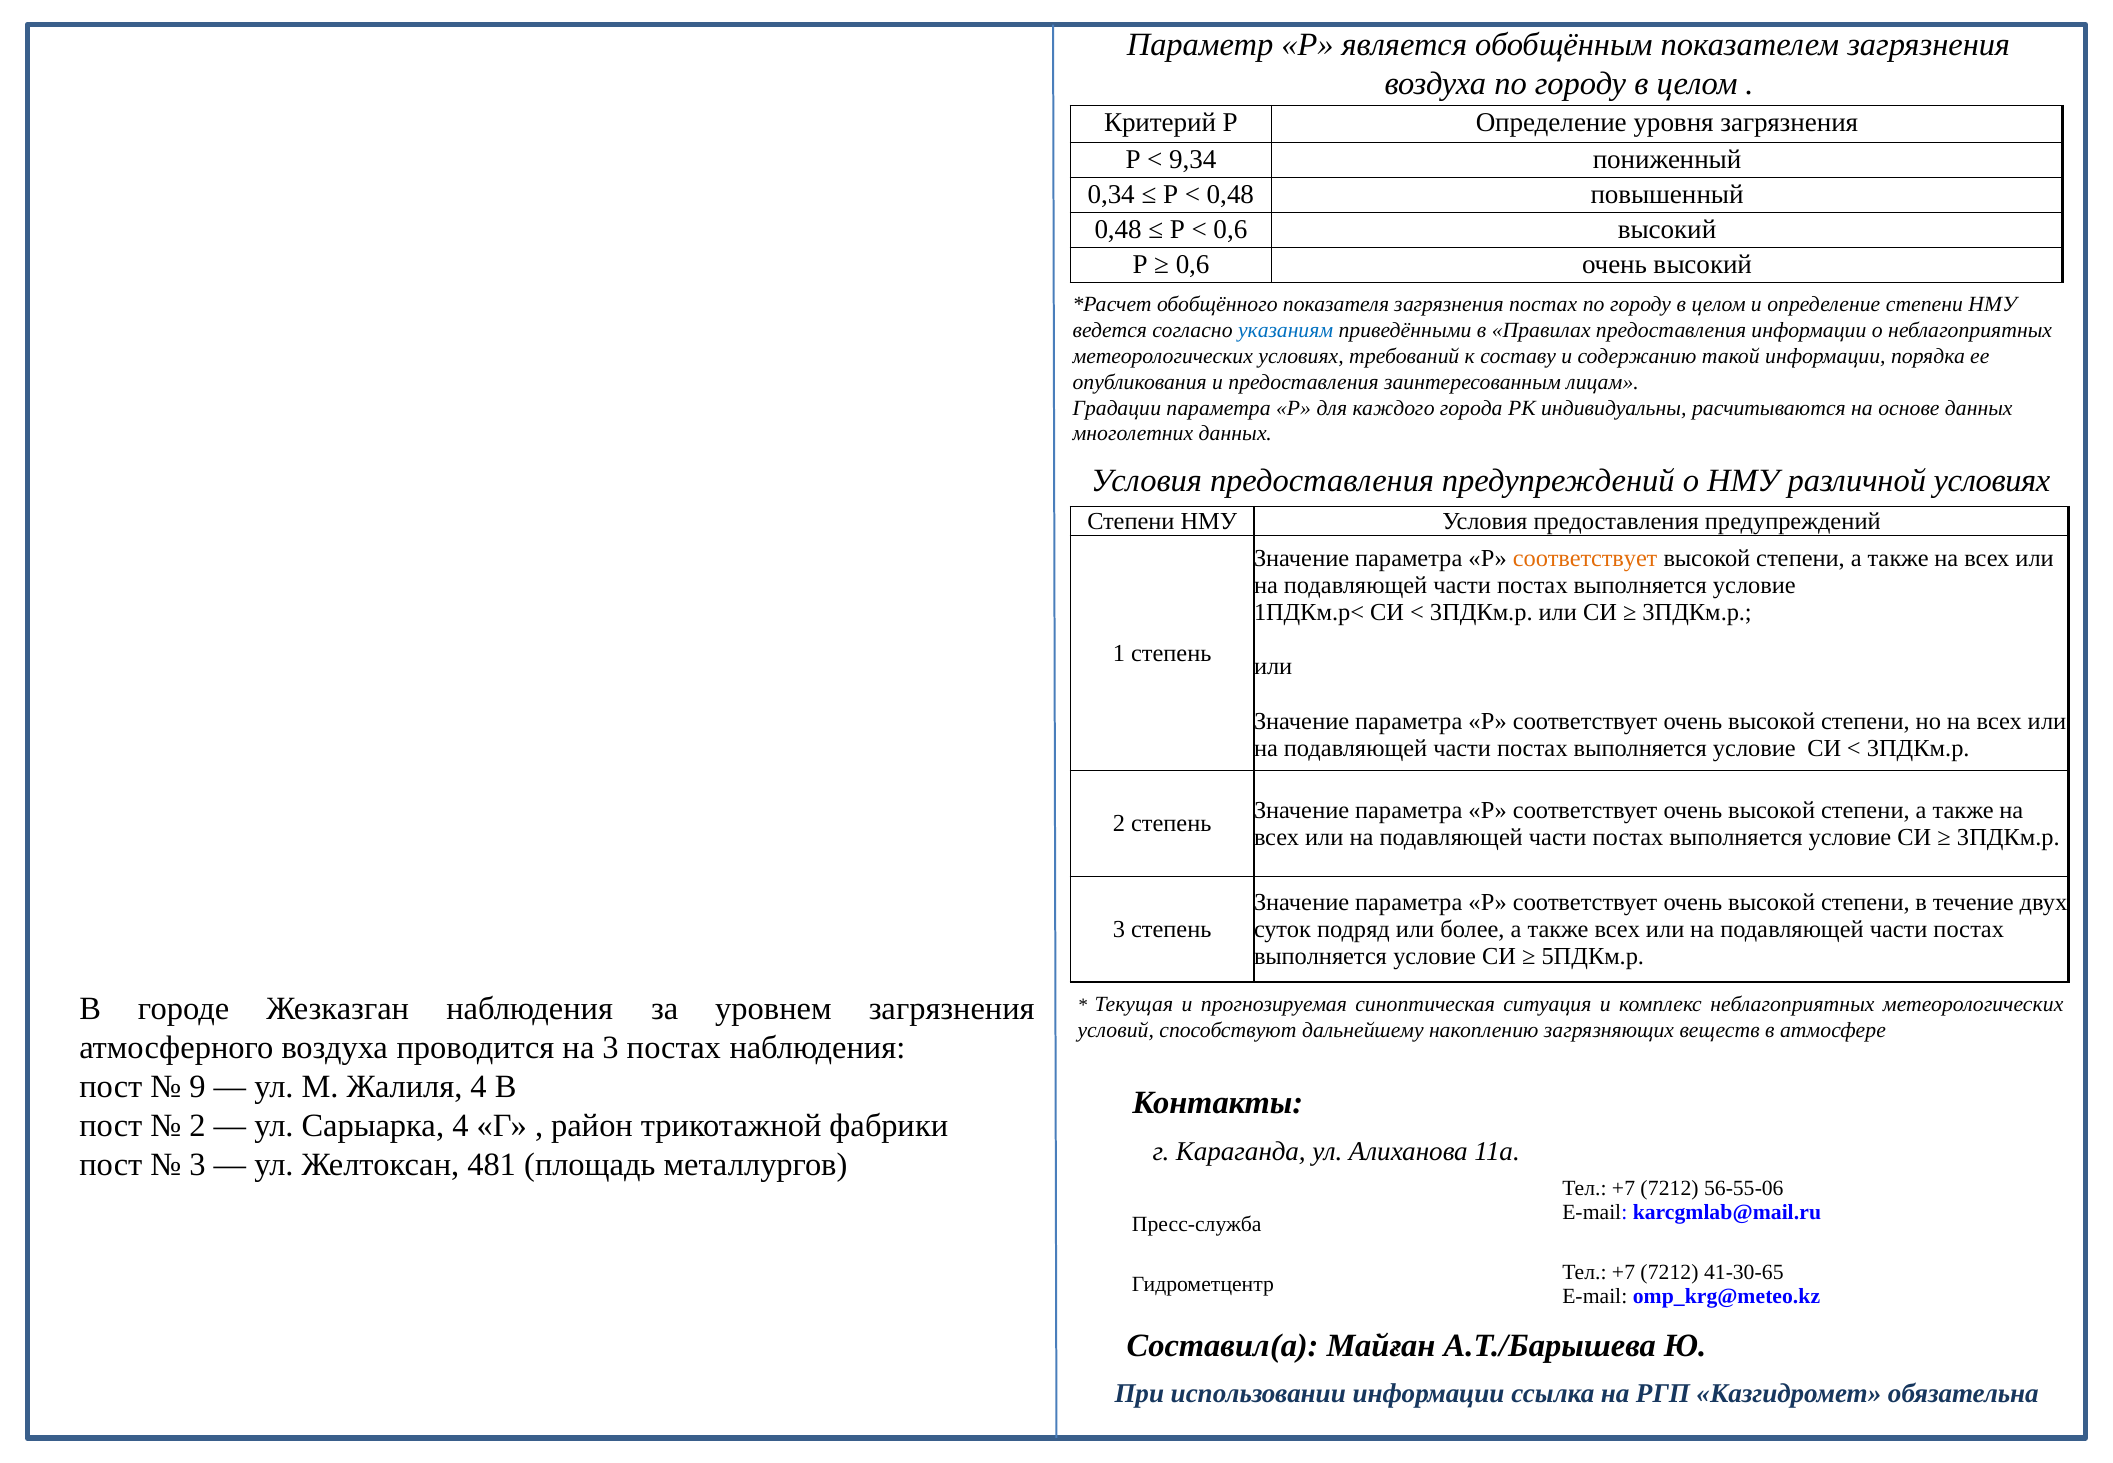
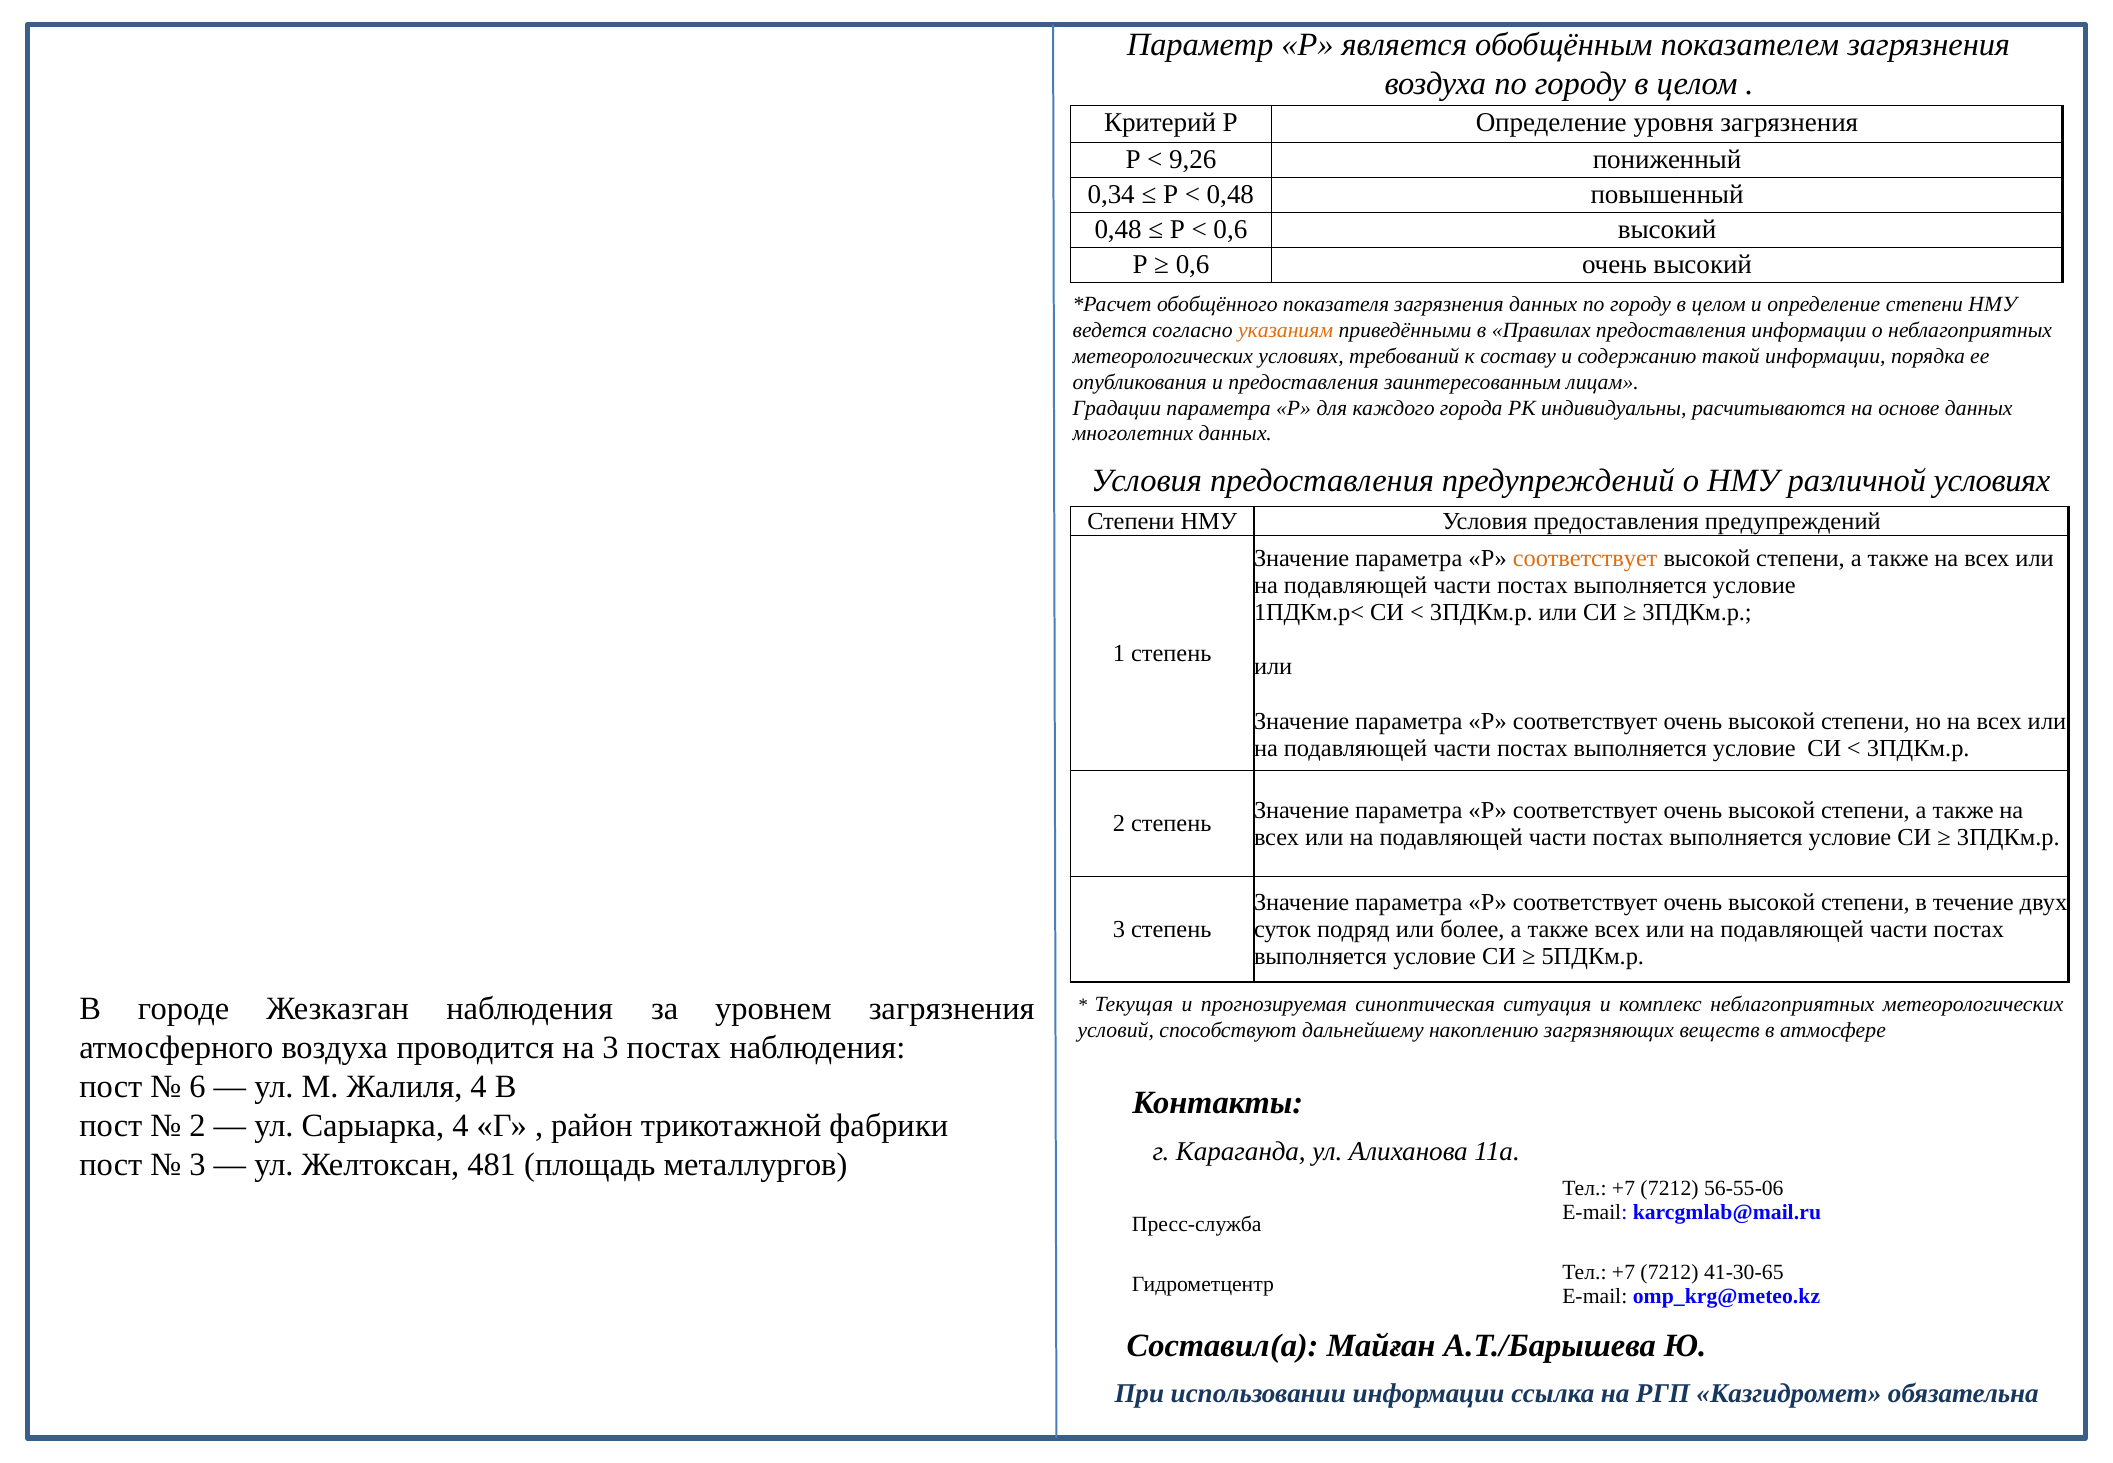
9,34: 9,34 -> 9,26
загрязнения постах: постах -> данных
указаниям colour: blue -> orange
9: 9 -> 6
